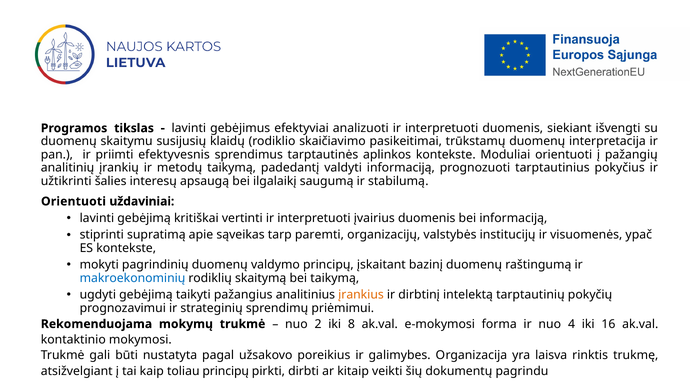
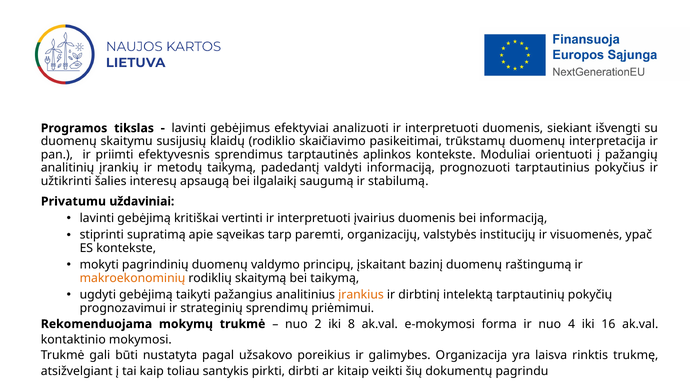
Orientuoti at (73, 201): Orientuoti -> Privatumu
makroekonominių colour: blue -> orange
toliau principų: principų -> santykis
